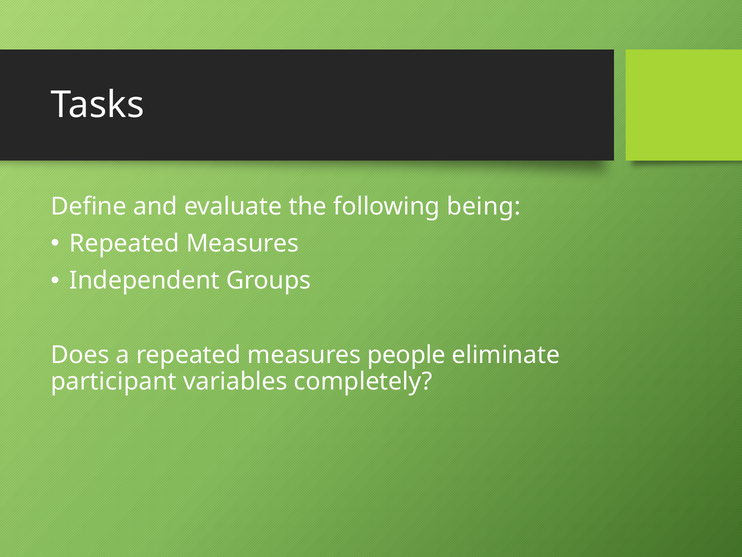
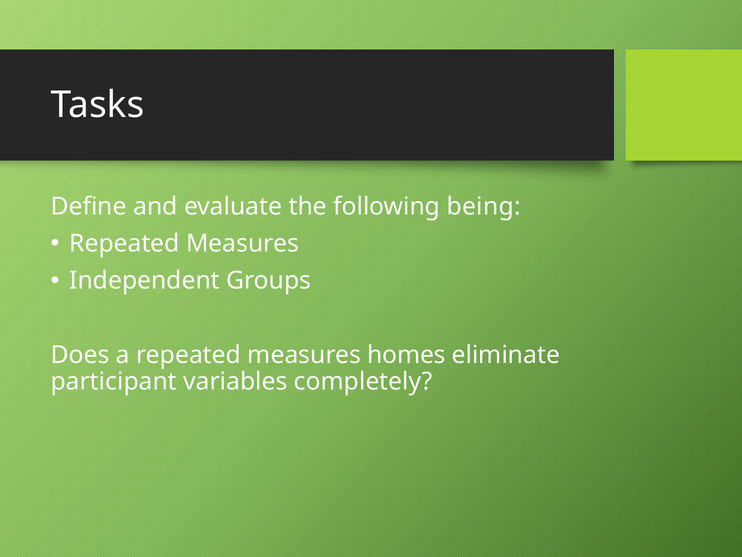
people: people -> homes
